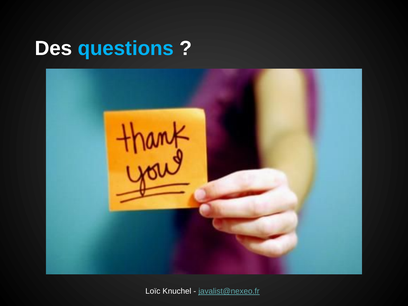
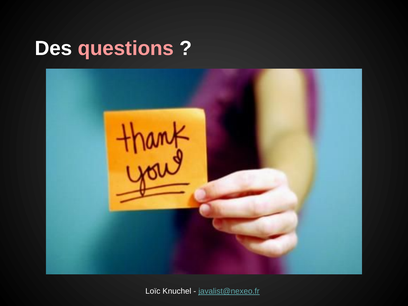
questions colour: light blue -> pink
